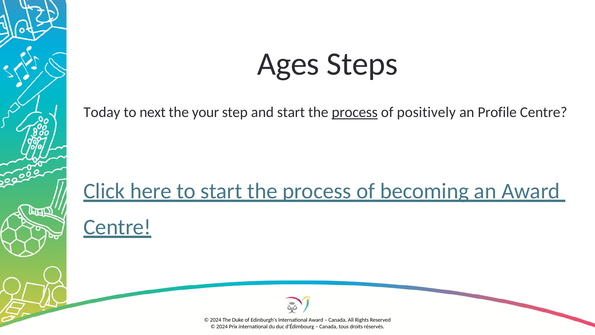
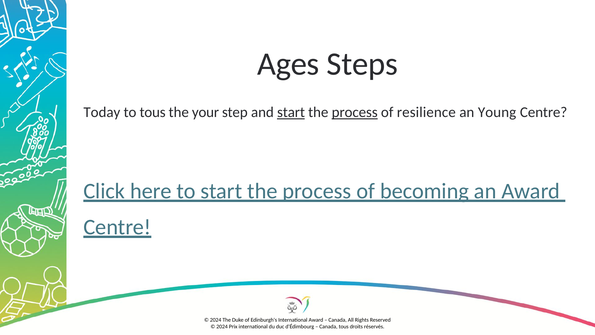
to next: next -> tous
start at (291, 112) underline: none -> present
positively: positively -> resilience
Profile: Profile -> Young
